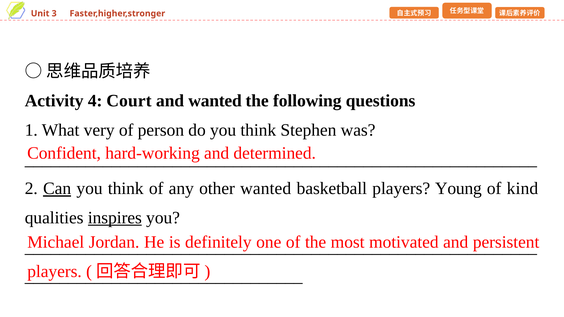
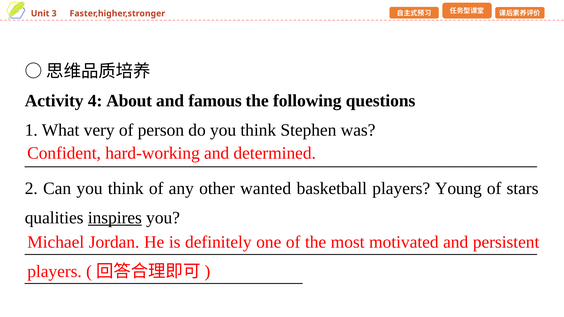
Court: Court -> About
and wanted: wanted -> famous
Can underline: present -> none
kind: kind -> stars
